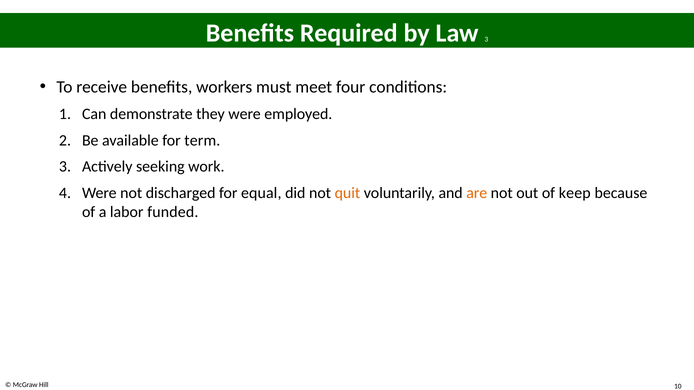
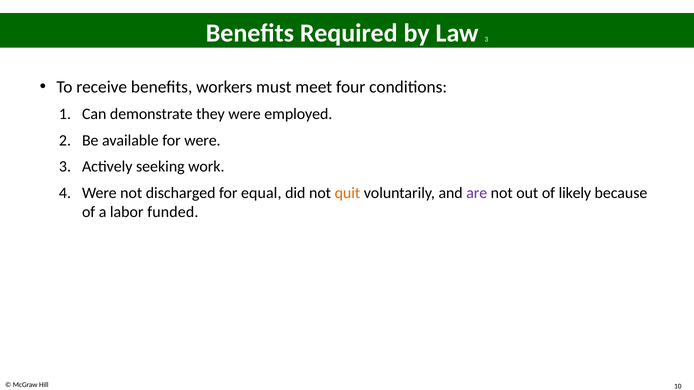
for term: term -> were
are colour: orange -> purple
keep: keep -> likely
